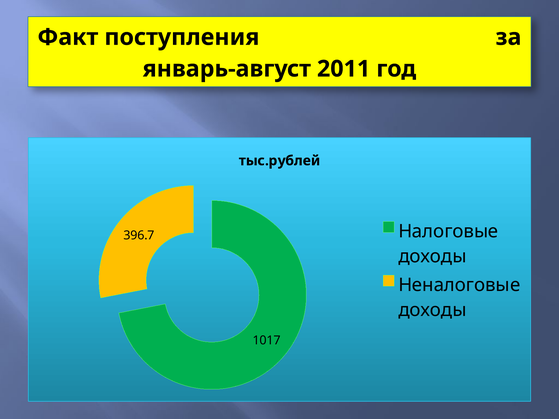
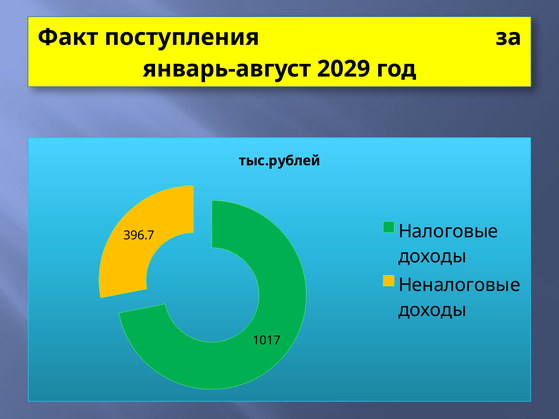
2011: 2011 -> 2029
